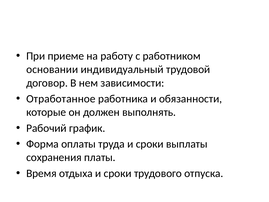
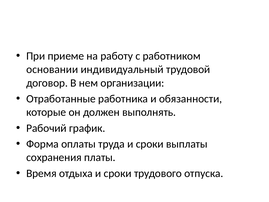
зависимости: зависимости -> организации
Отработанное: Отработанное -> Отработанные
